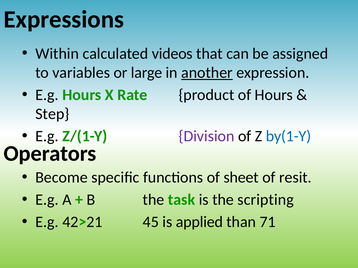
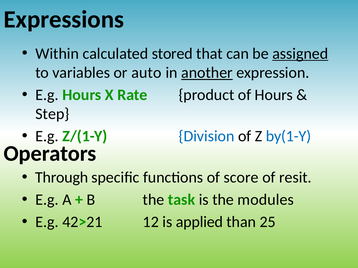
videos: videos -> stored
assigned underline: none -> present
large: large -> auto
Division colour: purple -> blue
Become: Become -> Through
sheet: sheet -> score
scripting: scripting -> modules
45: 45 -> 12
71: 71 -> 25
